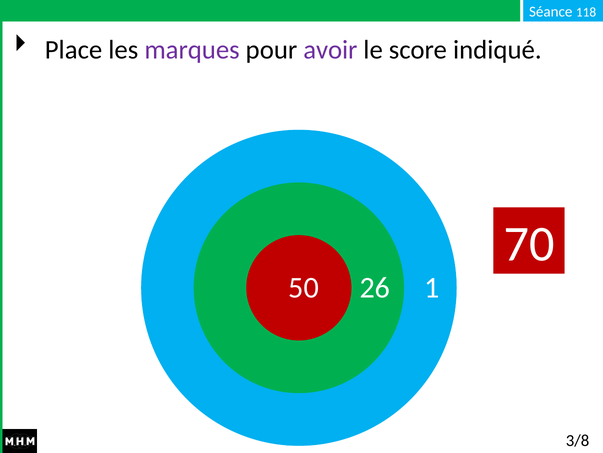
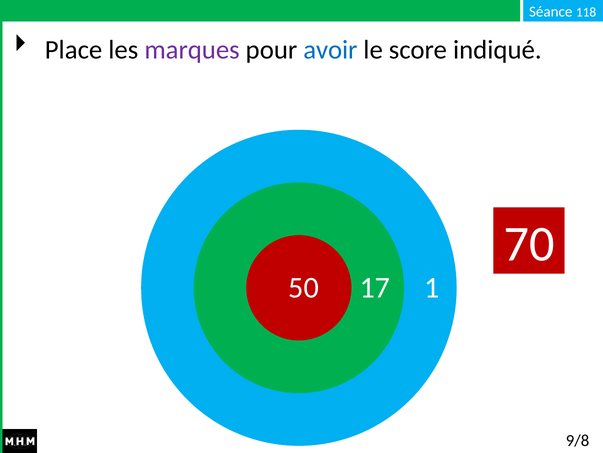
avoir colour: purple -> blue
26: 26 -> 17
3/8: 3/8 -> 9/8
